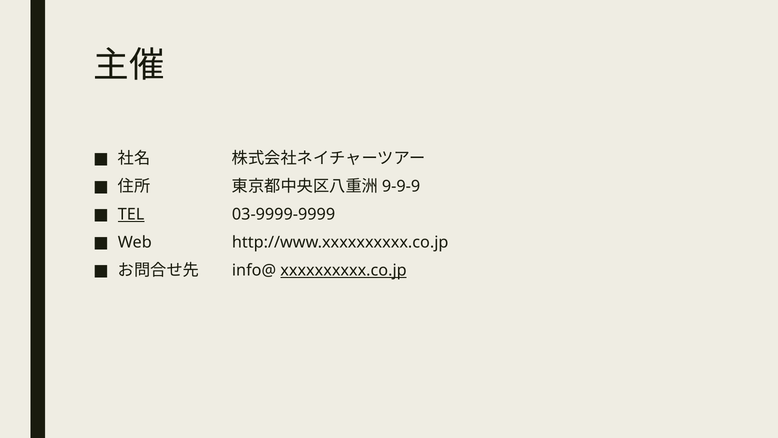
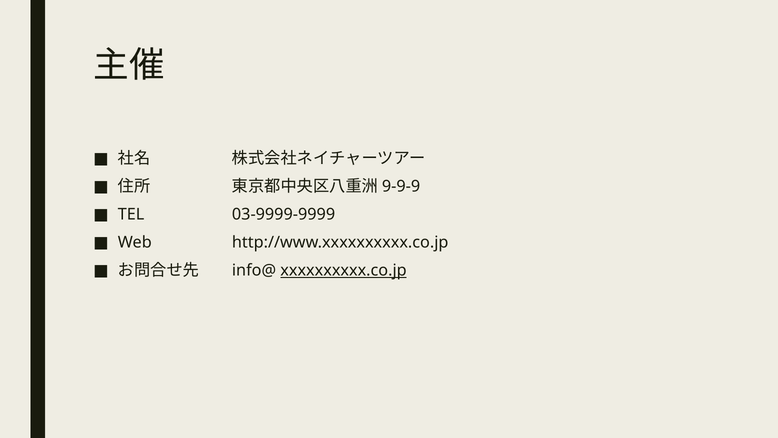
TEL underline: present -> none
